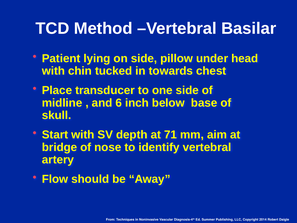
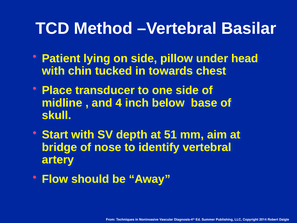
6: 6 -> 4
71: 71 -> 51
